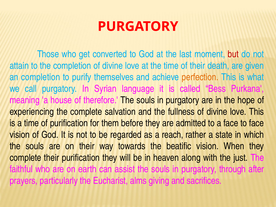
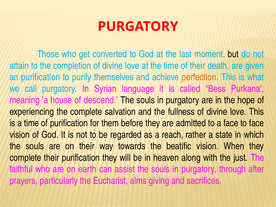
but colour: red -> black
an completion: completion -> purification
therefore: therefore -> descend
